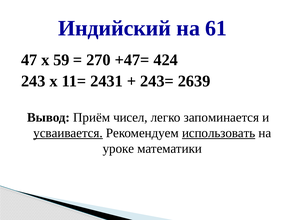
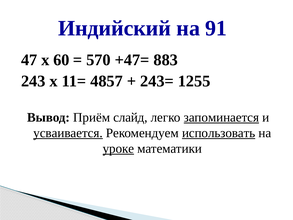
61: 61 -> 91
59: 59 -> 60
270: 270 -> 570
424: 424 -> 883
2431: 2431 -> 4857
2639: 2639 -> 1255
чисел: чисел -> слайд
запоминается underline: none -> present
уроке underline: none -> present
